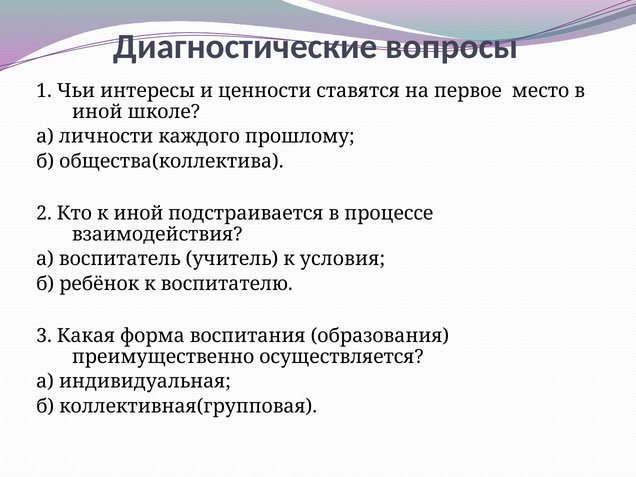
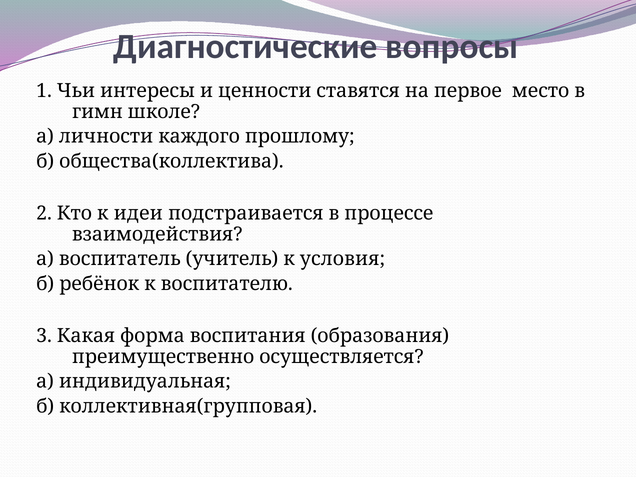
иной at (97, 112): иной -> гимн
к иной: иной -> идеи
